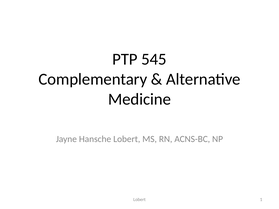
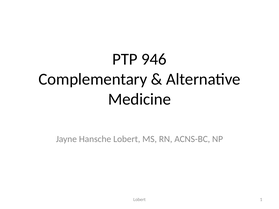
545: 545 -> 946
